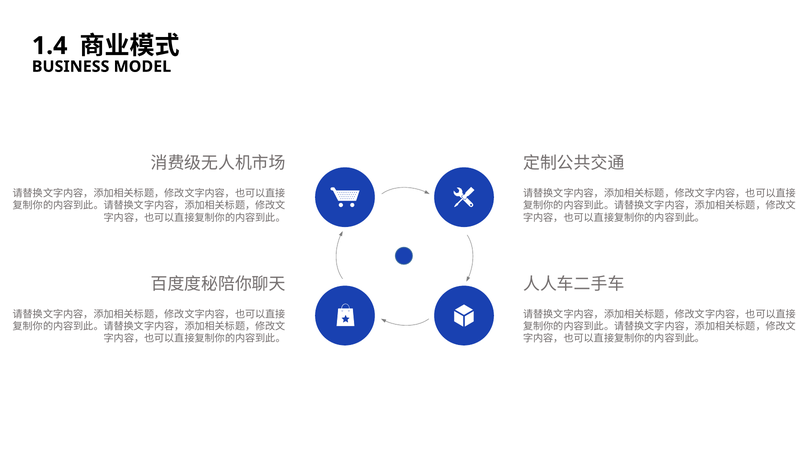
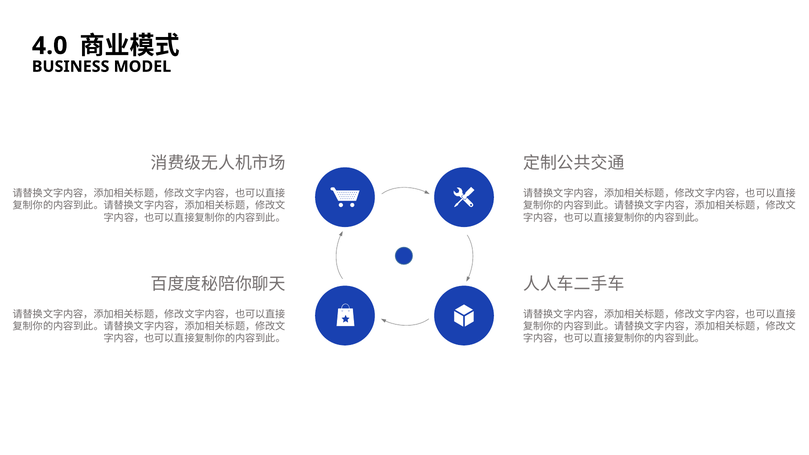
1.4: 1.4 -> 4.0
